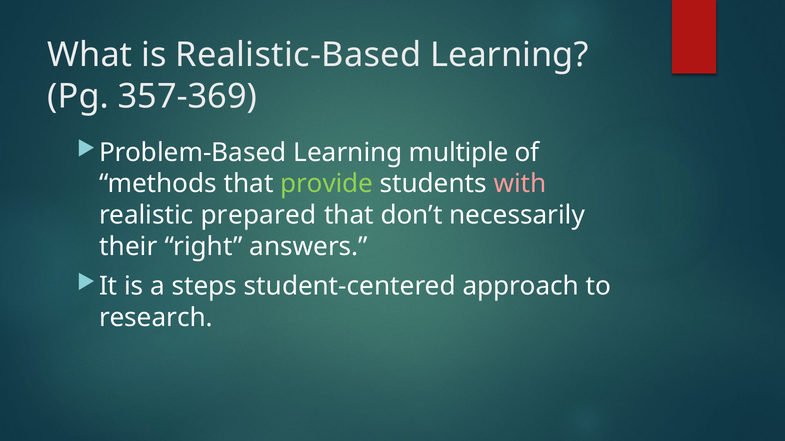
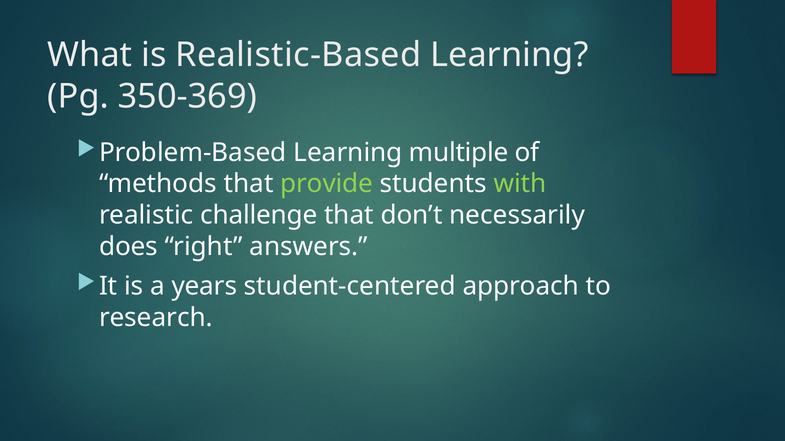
357-369: 357-369 -> 350-369
with colour: pink -> light green
prepared: prepared -> challenge
their: their -> does
steps: steps -> years
